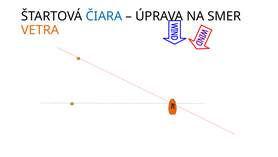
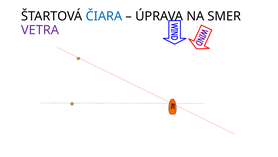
VETRA colour: orange -> purple
